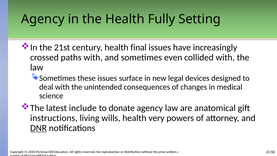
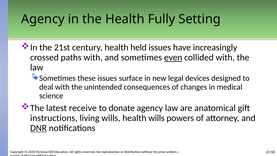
final: final -> held
even underline: none -> present
include: include -> receive
health very: very -> wills
